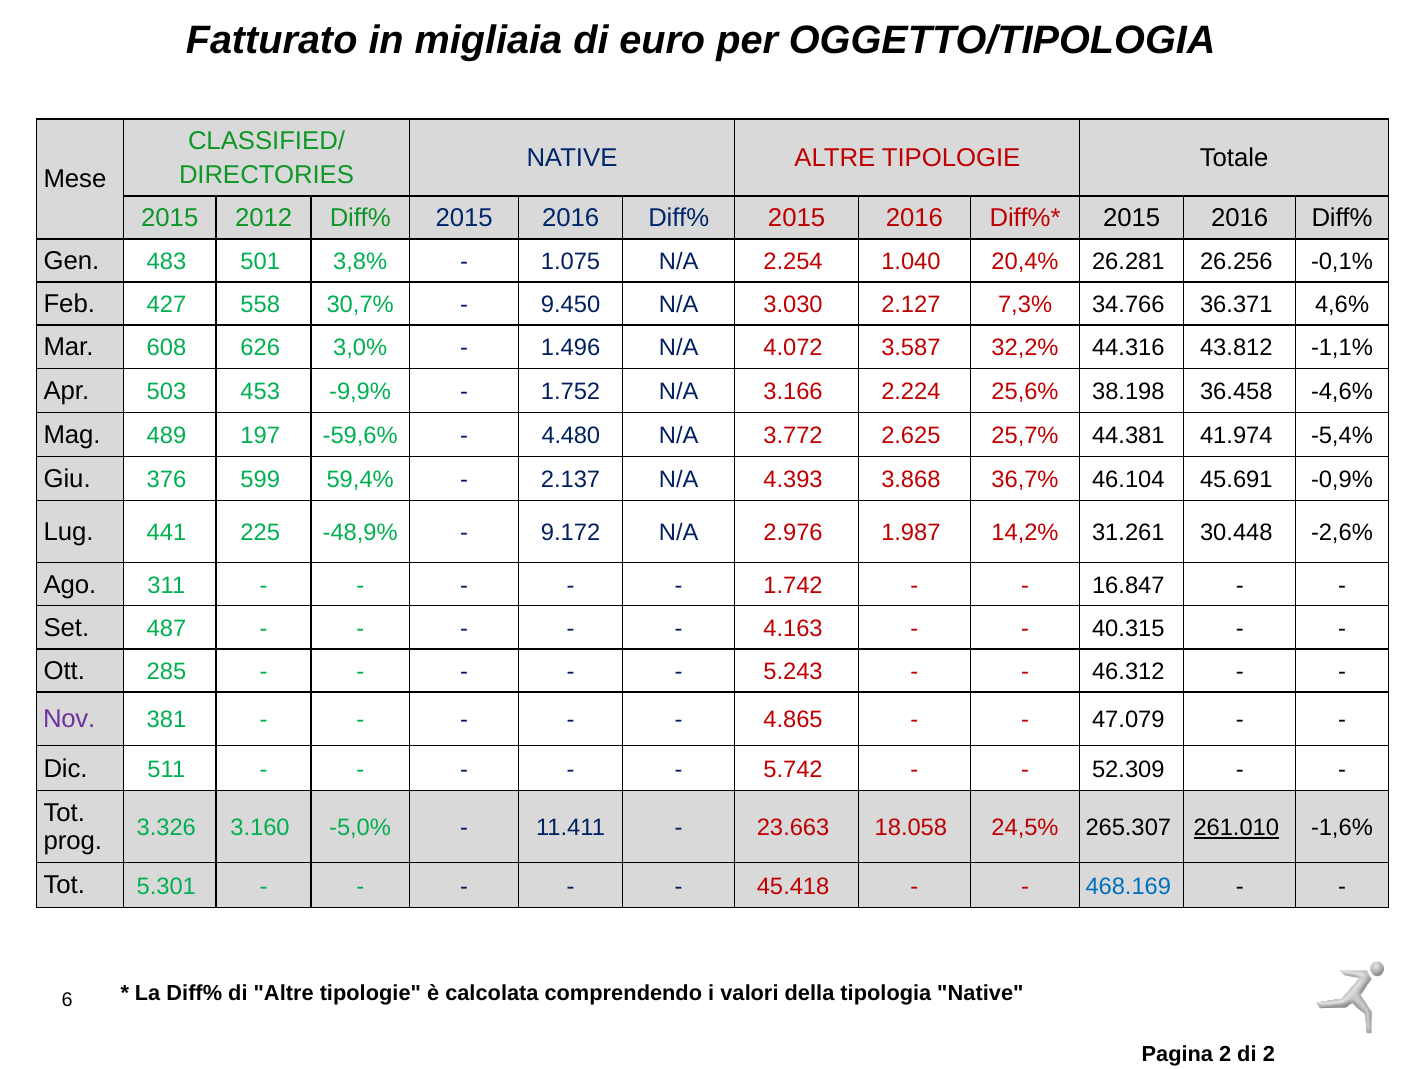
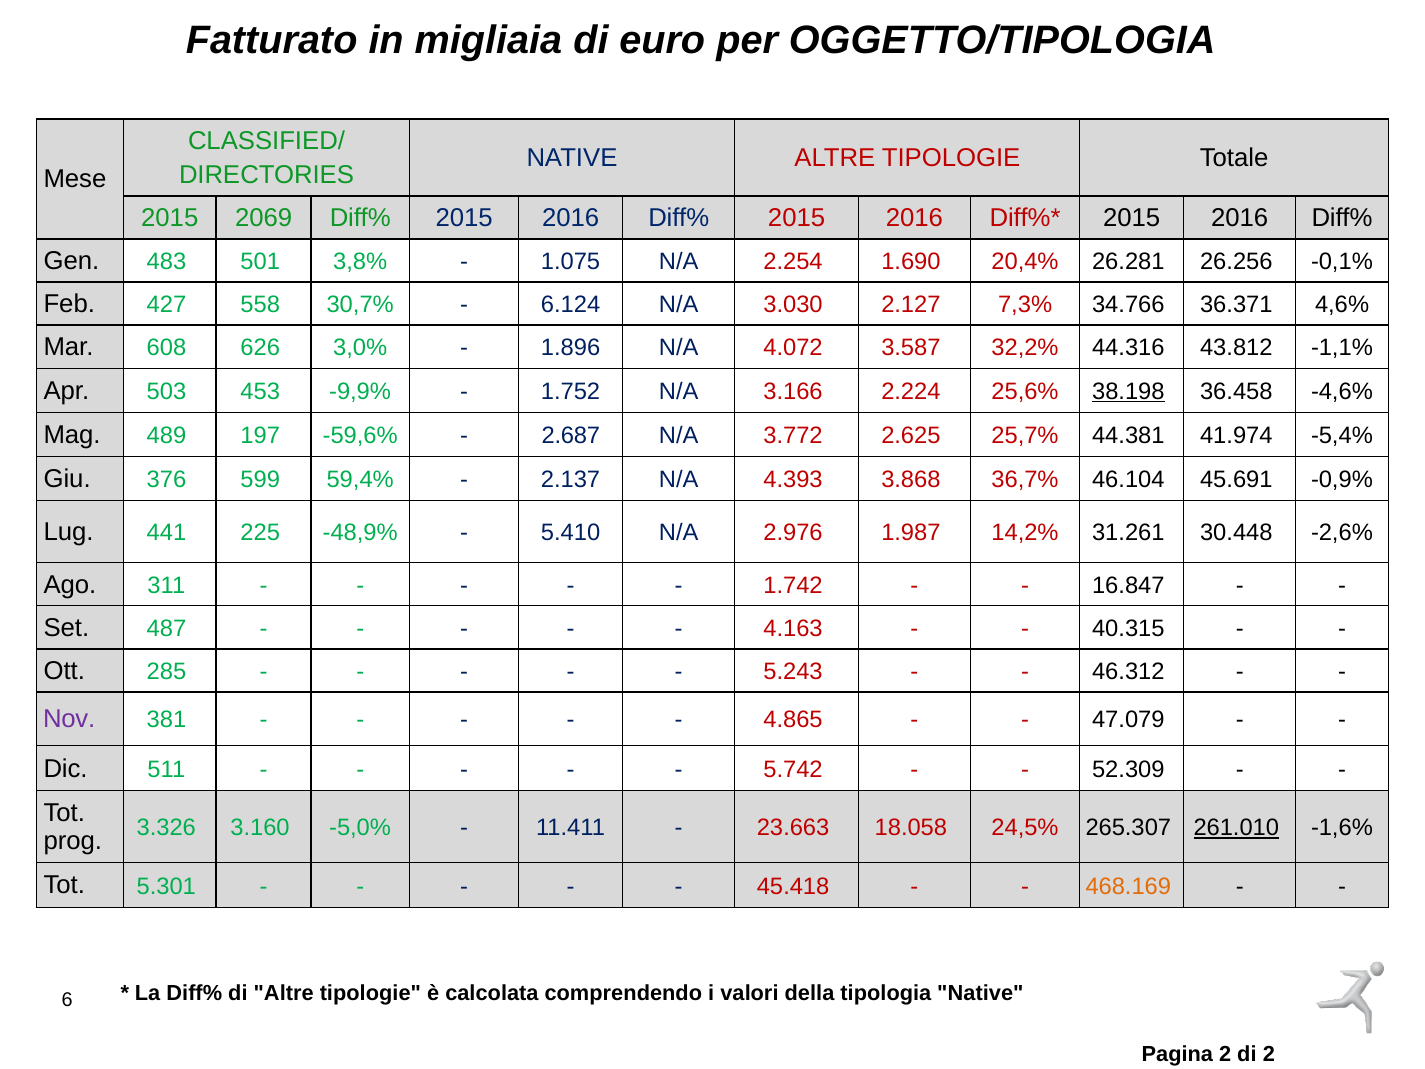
2012: 2012 -> 2069
1.040: 1.040 -> 1.690
9.450: 9.450 -> 6.124
1.496: 1.496 -> 1.896
38.198 underline: none -> present
4.480: 4.480 -> 2.687
9.172: 9.172 -> 5.410
468.169 colour: blue -> orange
